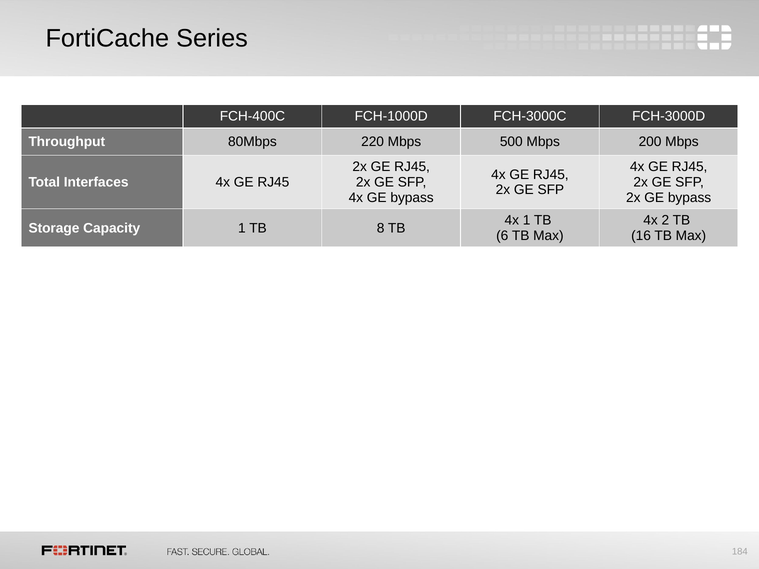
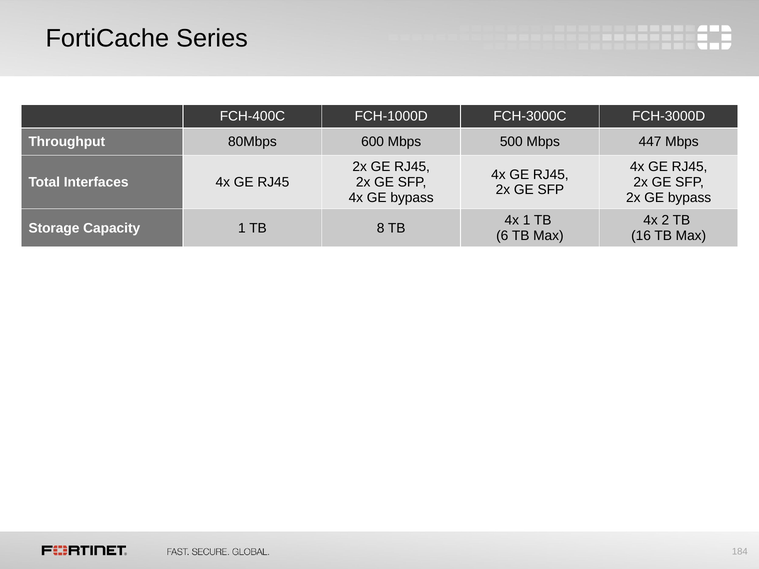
220: 220 -> 600
200: 200 -> 447
